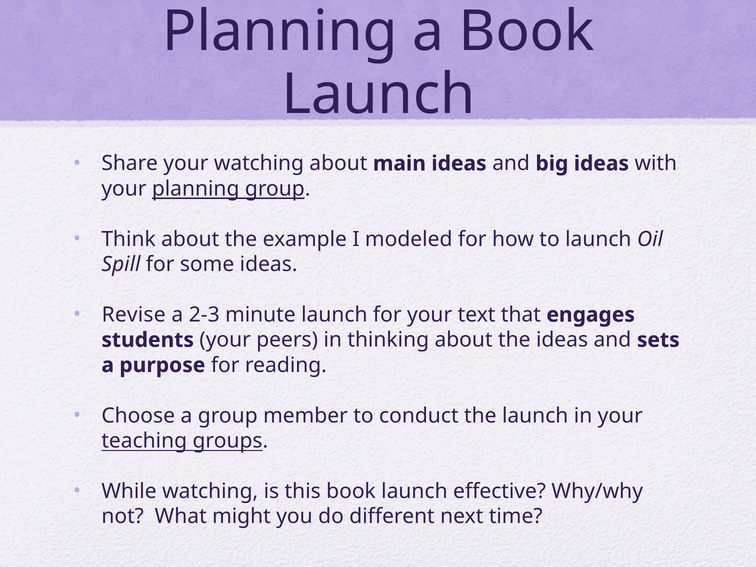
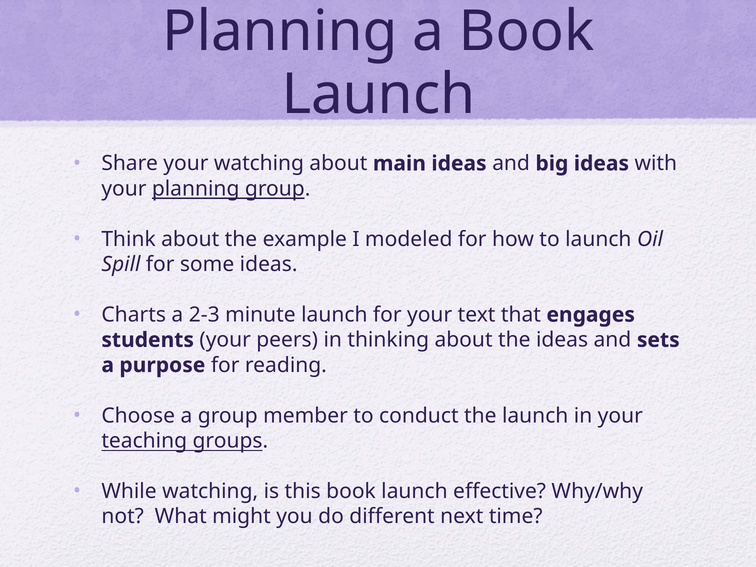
Revise: Revise -> Charts
